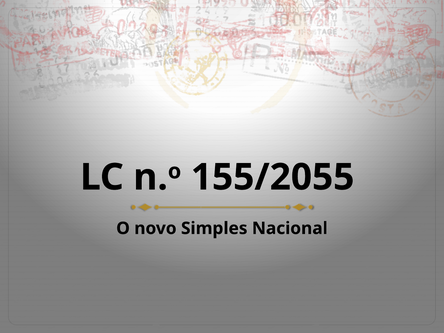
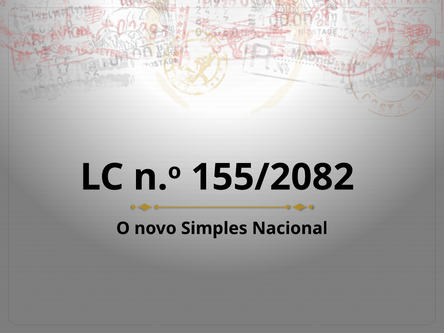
155/2055: 155/2055 -> 155/2082
